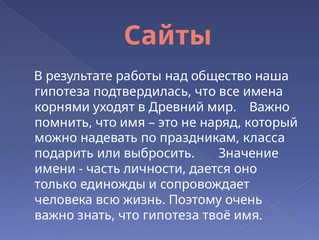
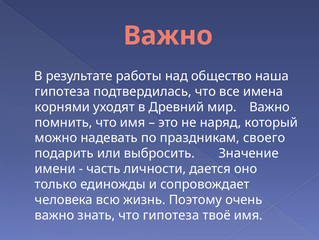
Сайты at (168, 36): Сайты -> Важно
класса: класса -> своего
